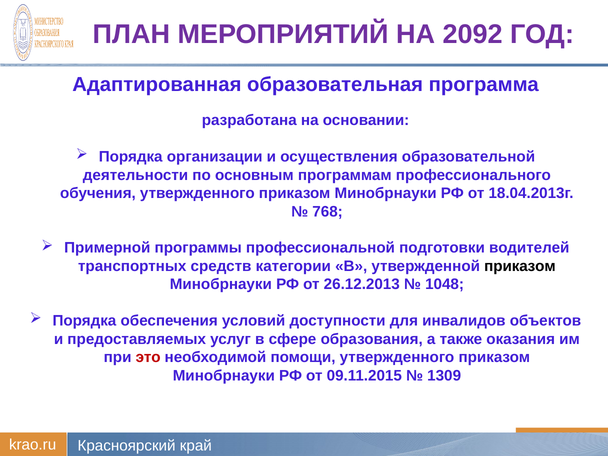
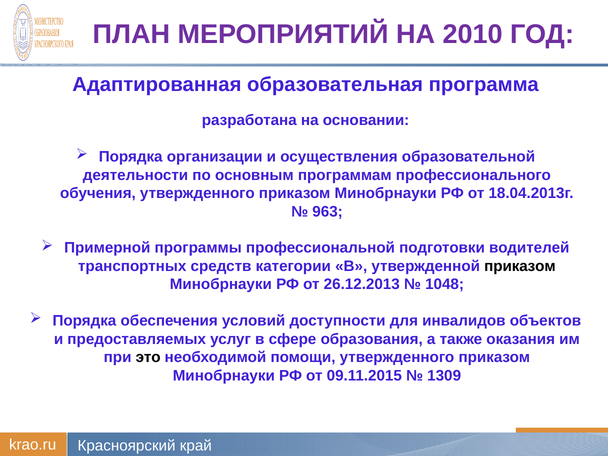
2092: 2092 -> 2010
768: 768 -> 963
это colour: red -> black
